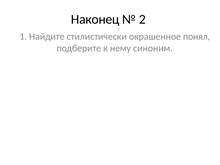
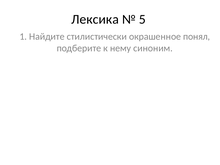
Наконец: Наконец -> Лексика
2: 2 -> 5
